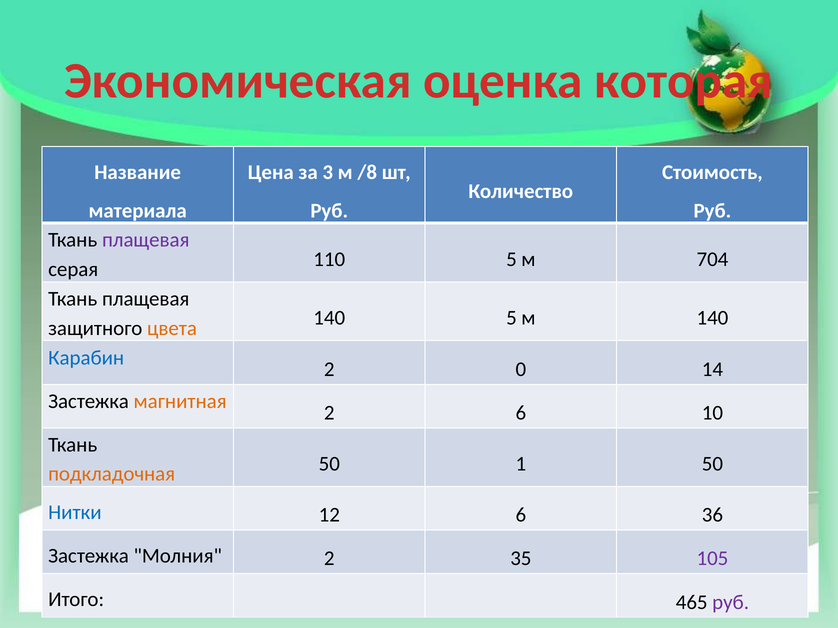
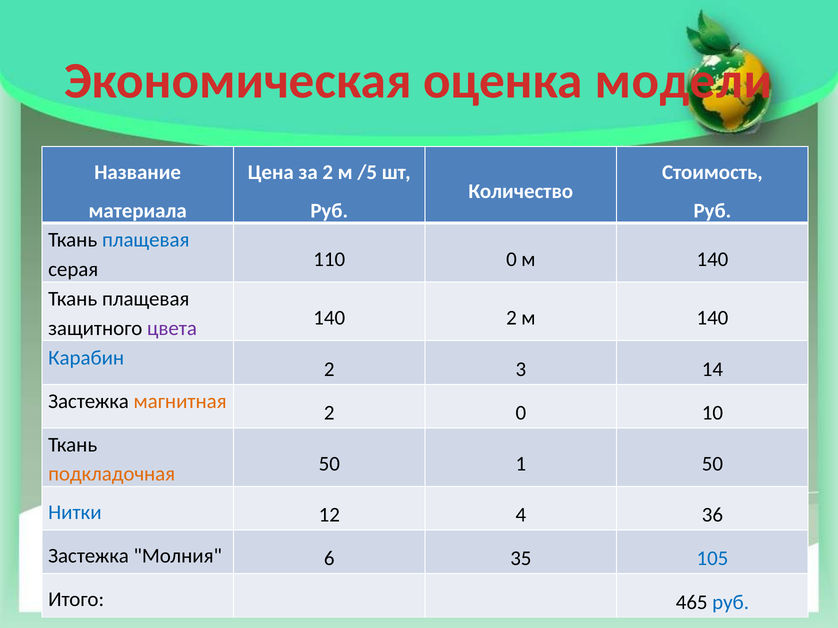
которая: которая -> модели
за 3: 3 -> 2
/8: /8 -> /5
плащевая at (146, 240) colour: purple -> blue
110 5: 5 -> 0
704 at (712, 259): 704 -> 140
цвета colour: orange -> purple
140 5: 5 -> 2
0: 0 -> 3
2 6: 6 -> 0
12 6: 6 -> 4
Молния 2: 2 -> 6
105 colour: purple -> blue
руб at (731, 603) colour: purple -> blue
